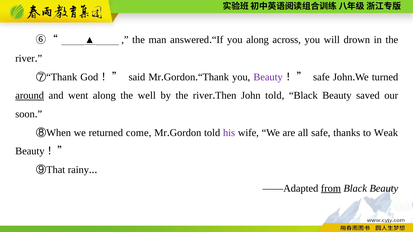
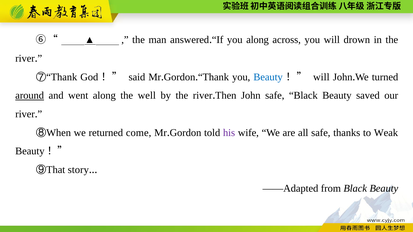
Beauty at (268, 77) colour: purple -> blue
safe at (321, 77): safe -> will
John told: told -> safe
soon at (25, 114): soon -> river
rainy: rainy -> story
from underline: present -> none
